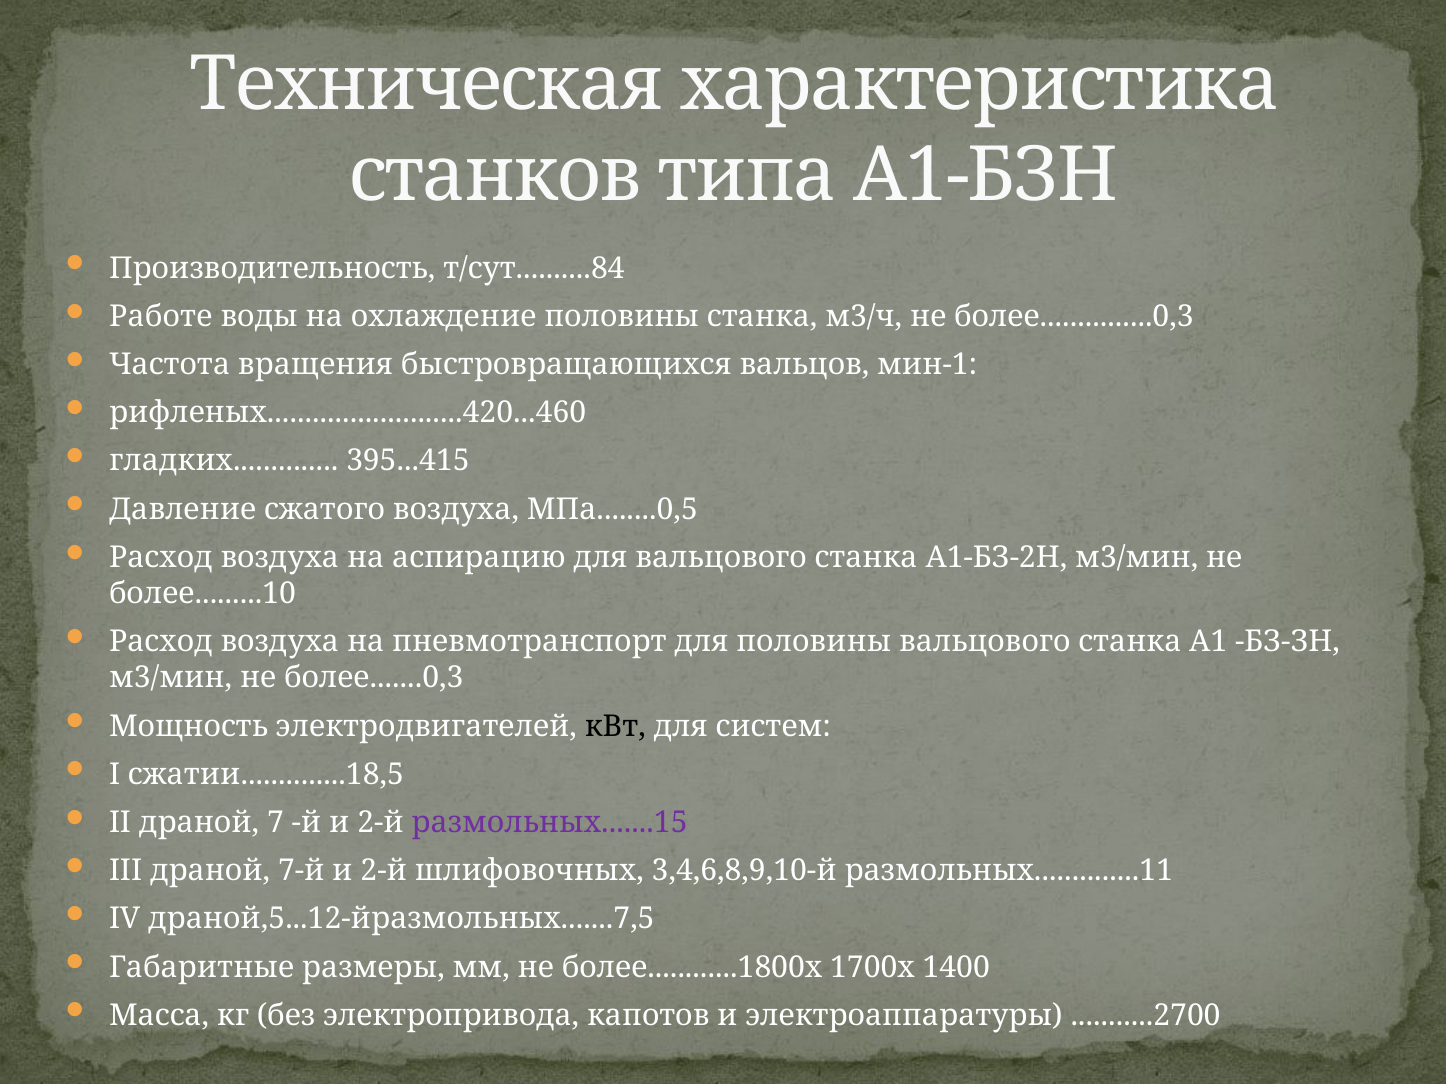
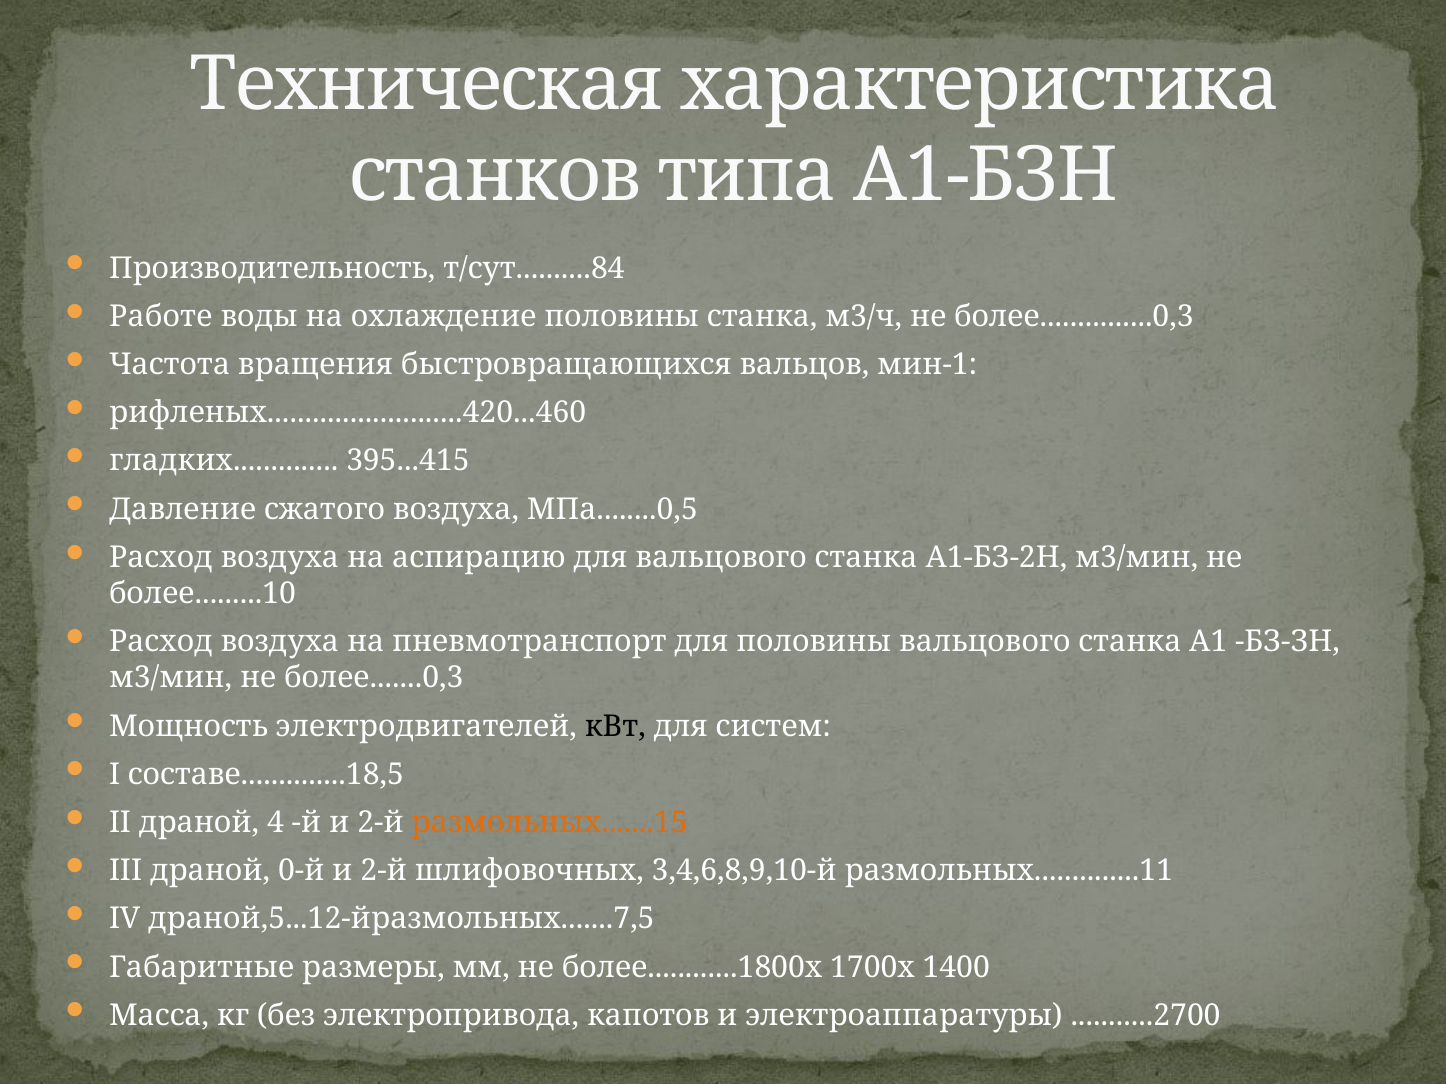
сжатии..............18,5: сжатии..............18,5 -> составе..............18,5
7: 7 -> 4
размольных.......15 colour: purple -> orange
7-й: 7-й -> 0-й
